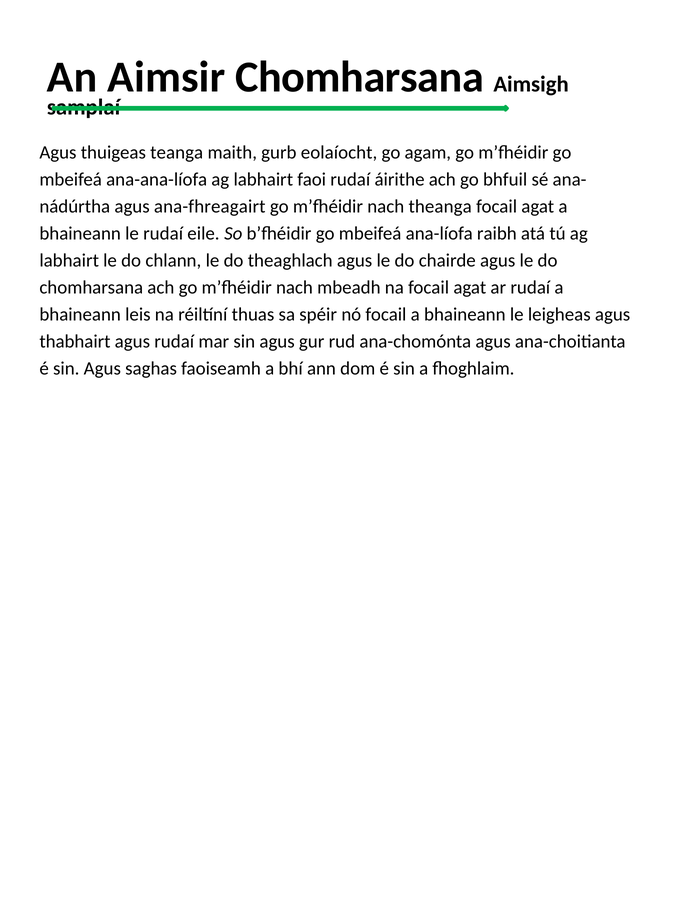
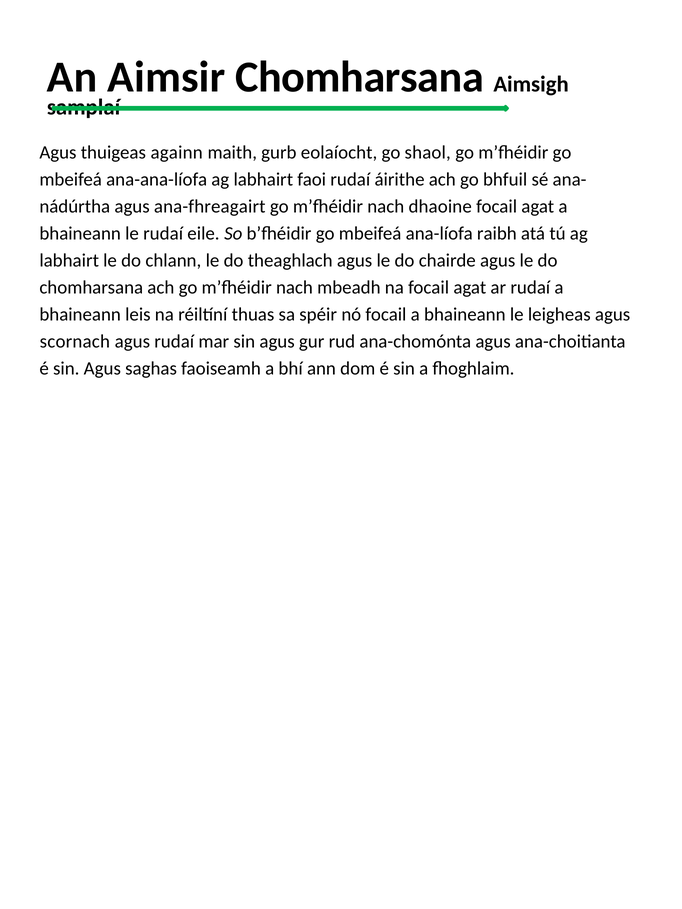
teanga: teanga -> againn
agam: agam -> shaol
theanga: theanga -> dhaoine
thabhairt: thabhairt -> scornach
